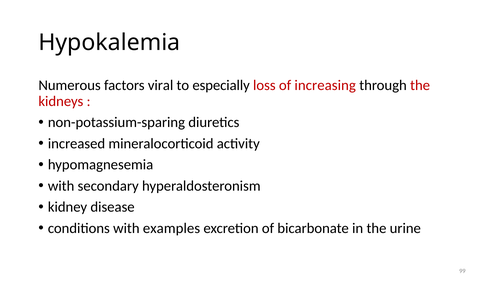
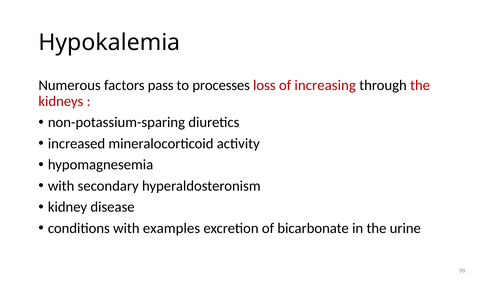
viral: viral -> pass
especially: especially -> processes
